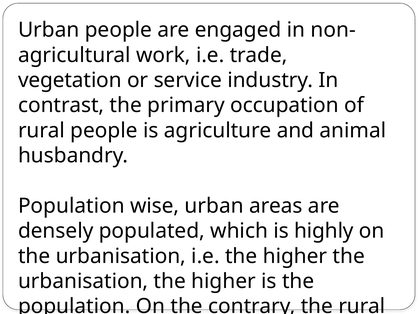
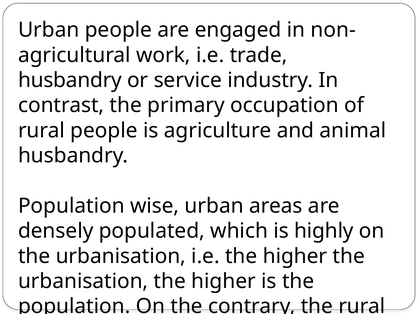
vegetation at (70, 80): vegetation -> husbandry
